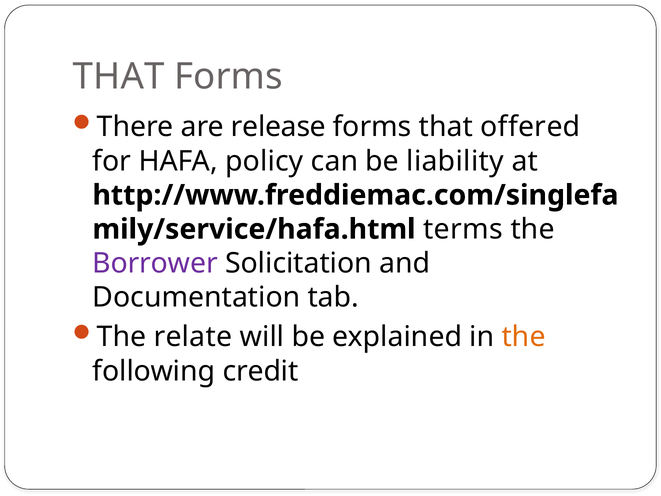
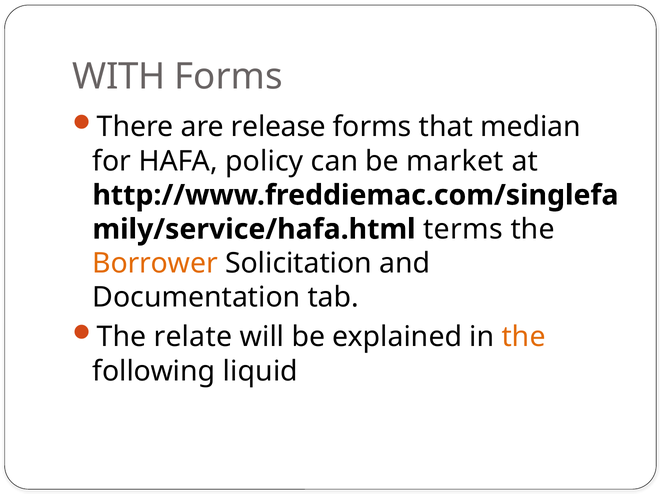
THAT at (119, 76): THAT -> WITH
offered: offered -> median
liability: liability -> market
Borrower colour: purple -> orange
credit: credit -> liquid
